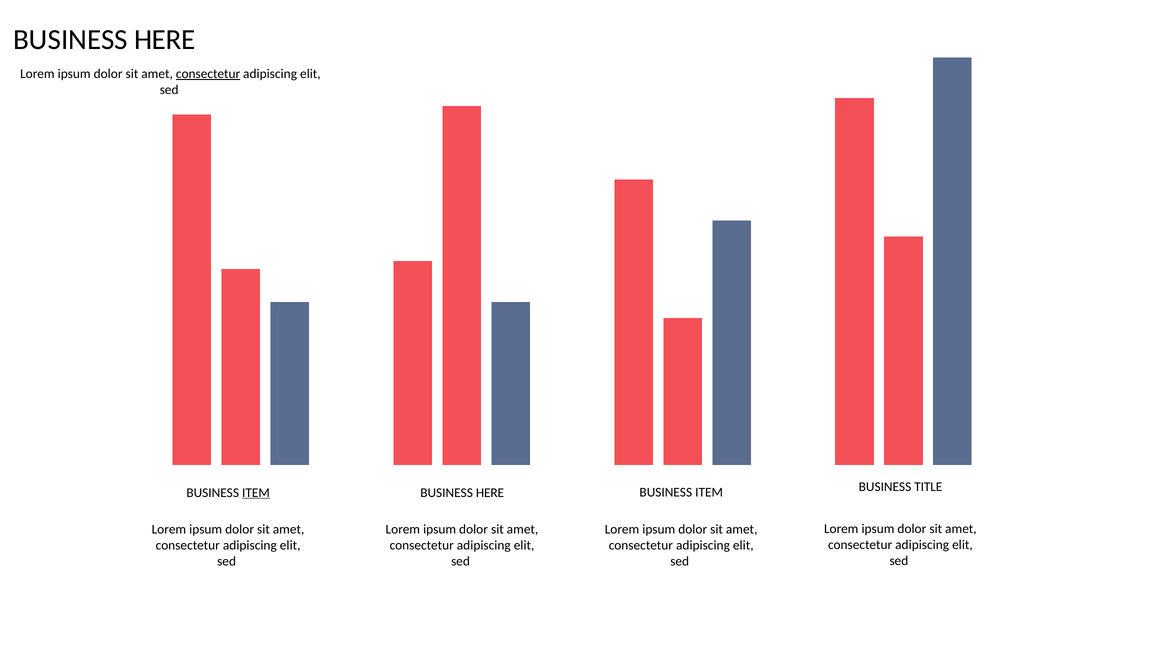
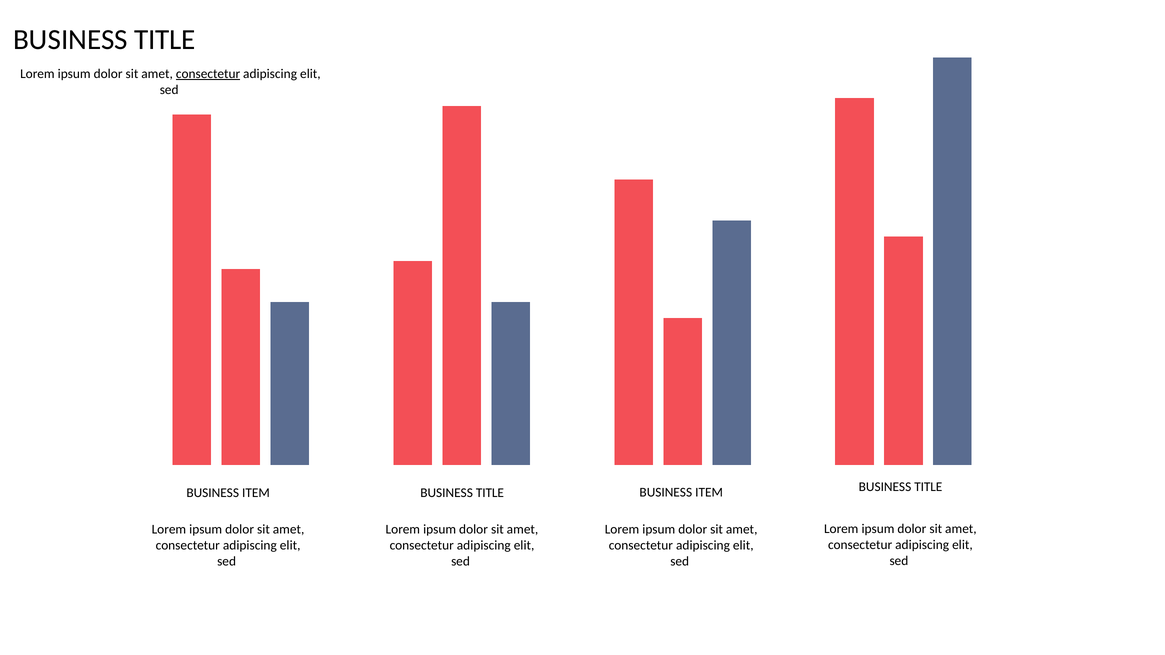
HERE at (165, 40): HERE -> TITLE
ITEM at (256, 493) underline: present -> none
HERE at (490, 493): HERE -> TITLE
